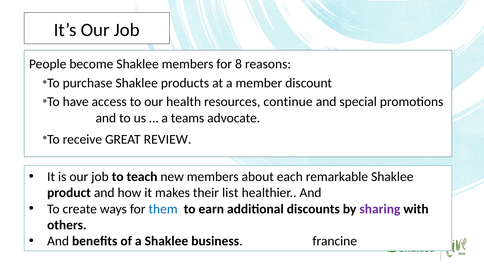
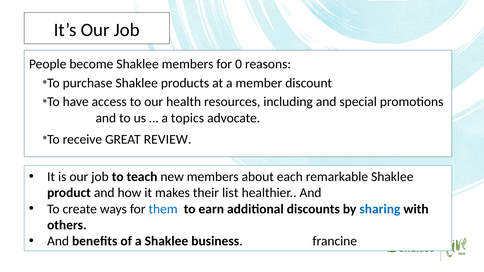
8: 8 -> 0
continue: continue -> including
teams: teams -> topics
sharing colour: purple -> blue
